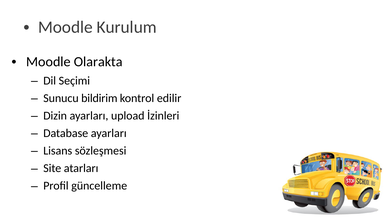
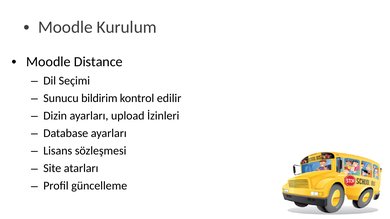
Olarakta: Olarakta -> Distance
